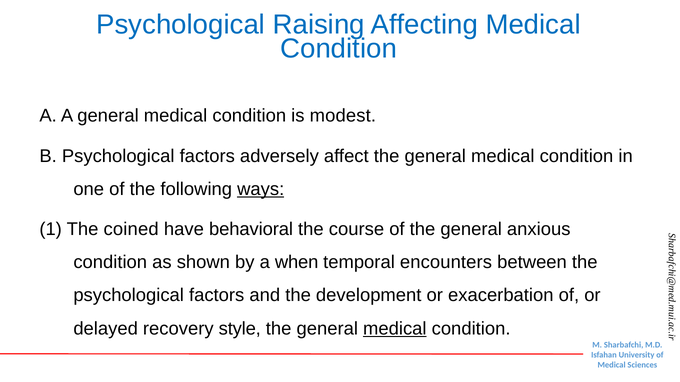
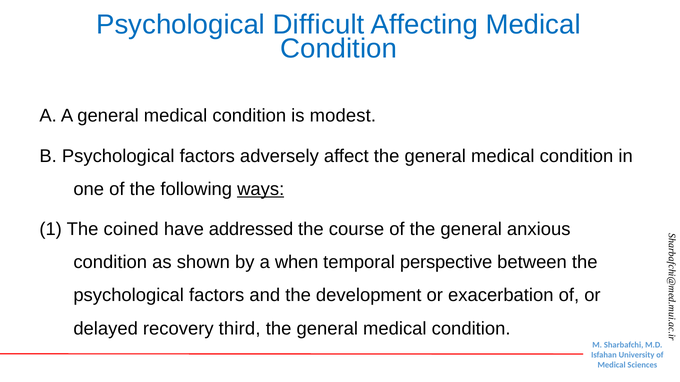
Raising: Raising -> Difficult
behavioral: behavioral -> addressed
encounters: encounters -> perspective
style: style -> third
medical at (395, 329) underline: present -> none
